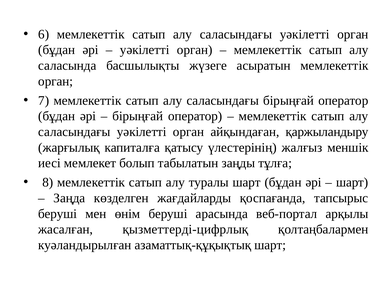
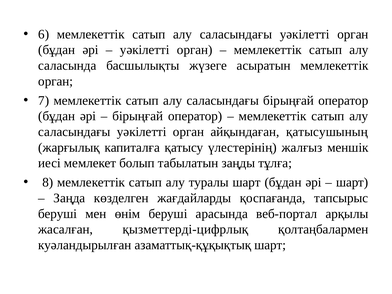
қаржыландыру: қаржыландыру -> қатысушының
